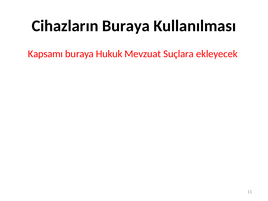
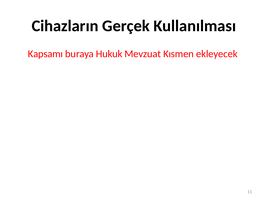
Cihazların Buraya: Buraya -> Gerçek
Suçlara: Suçlara -> Kısmen
